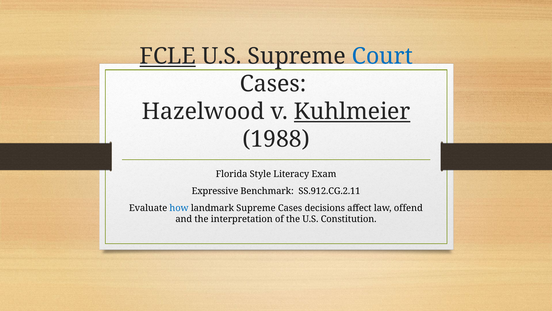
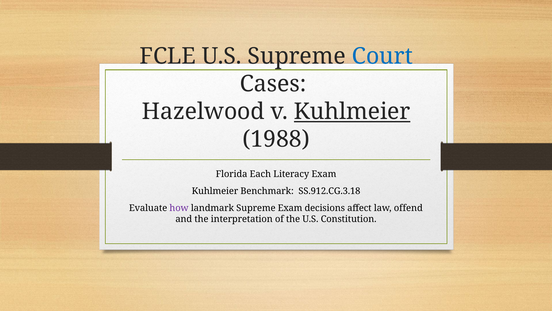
FCLE underline: present -> none
Style: Style -> Each
Expressive at (215, 191): Expressive -> Kuhlmeier
SS.912.CG.2.11: SS.912.CG.2.11 -> SS.912.CG.3.18
how colour: blue -> purple
Supreme Cases: Cases -> Exam
